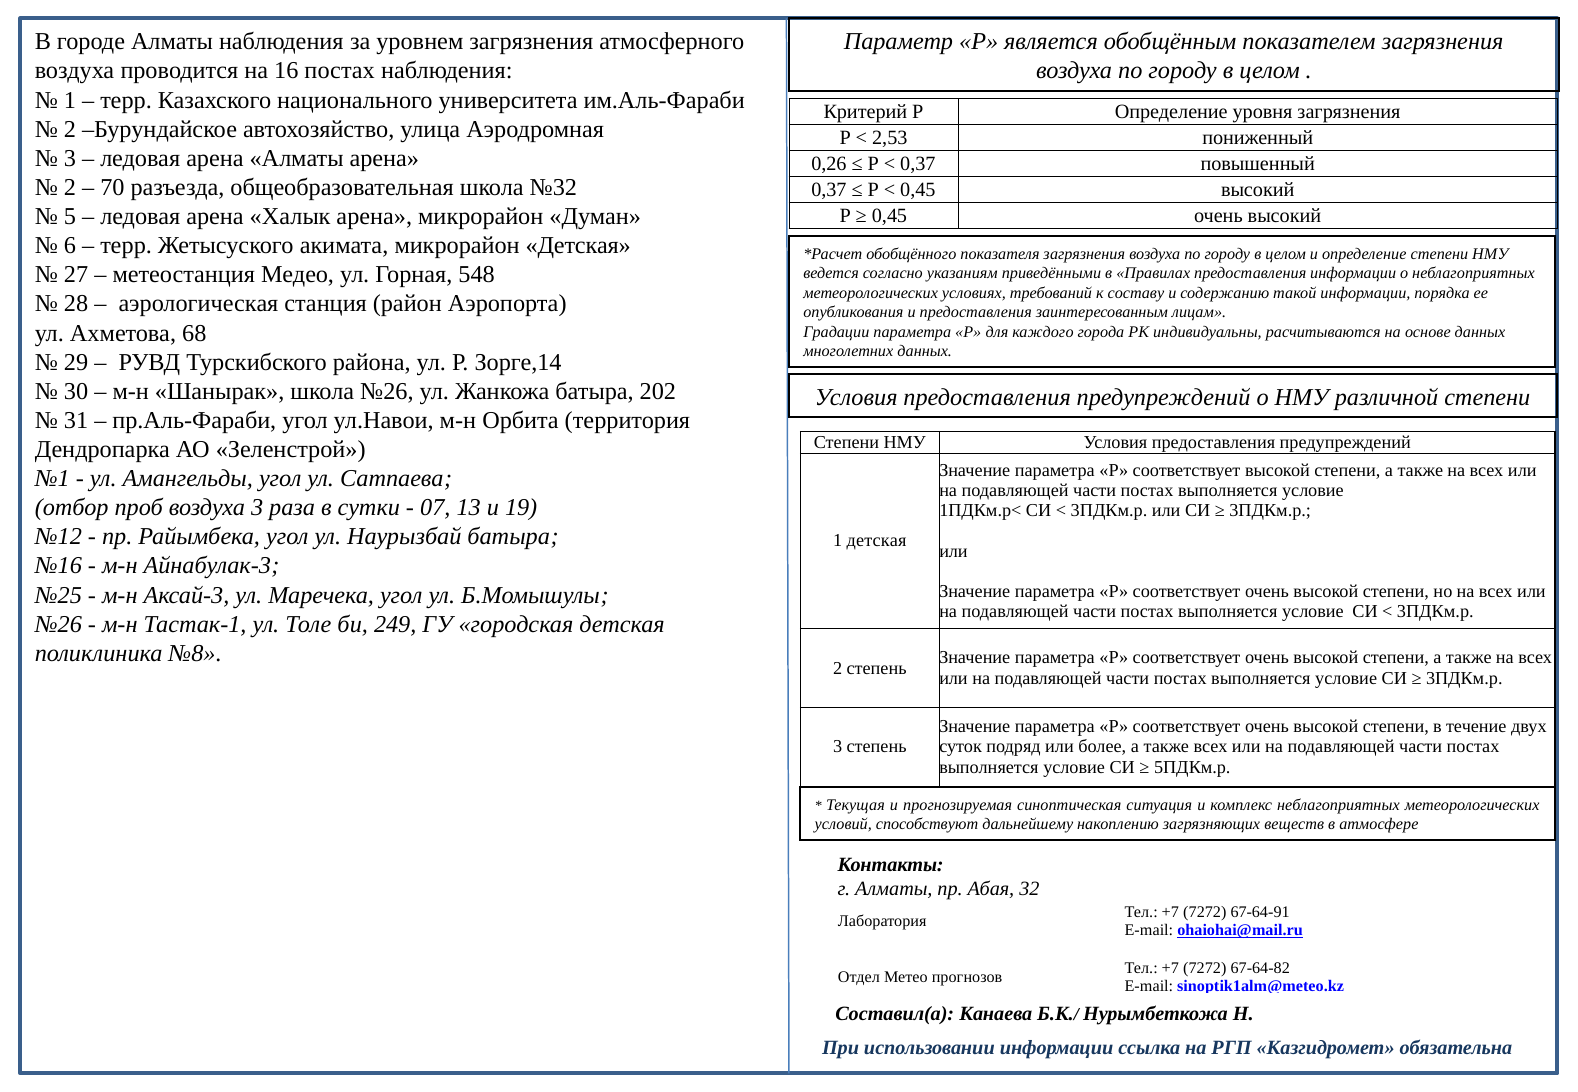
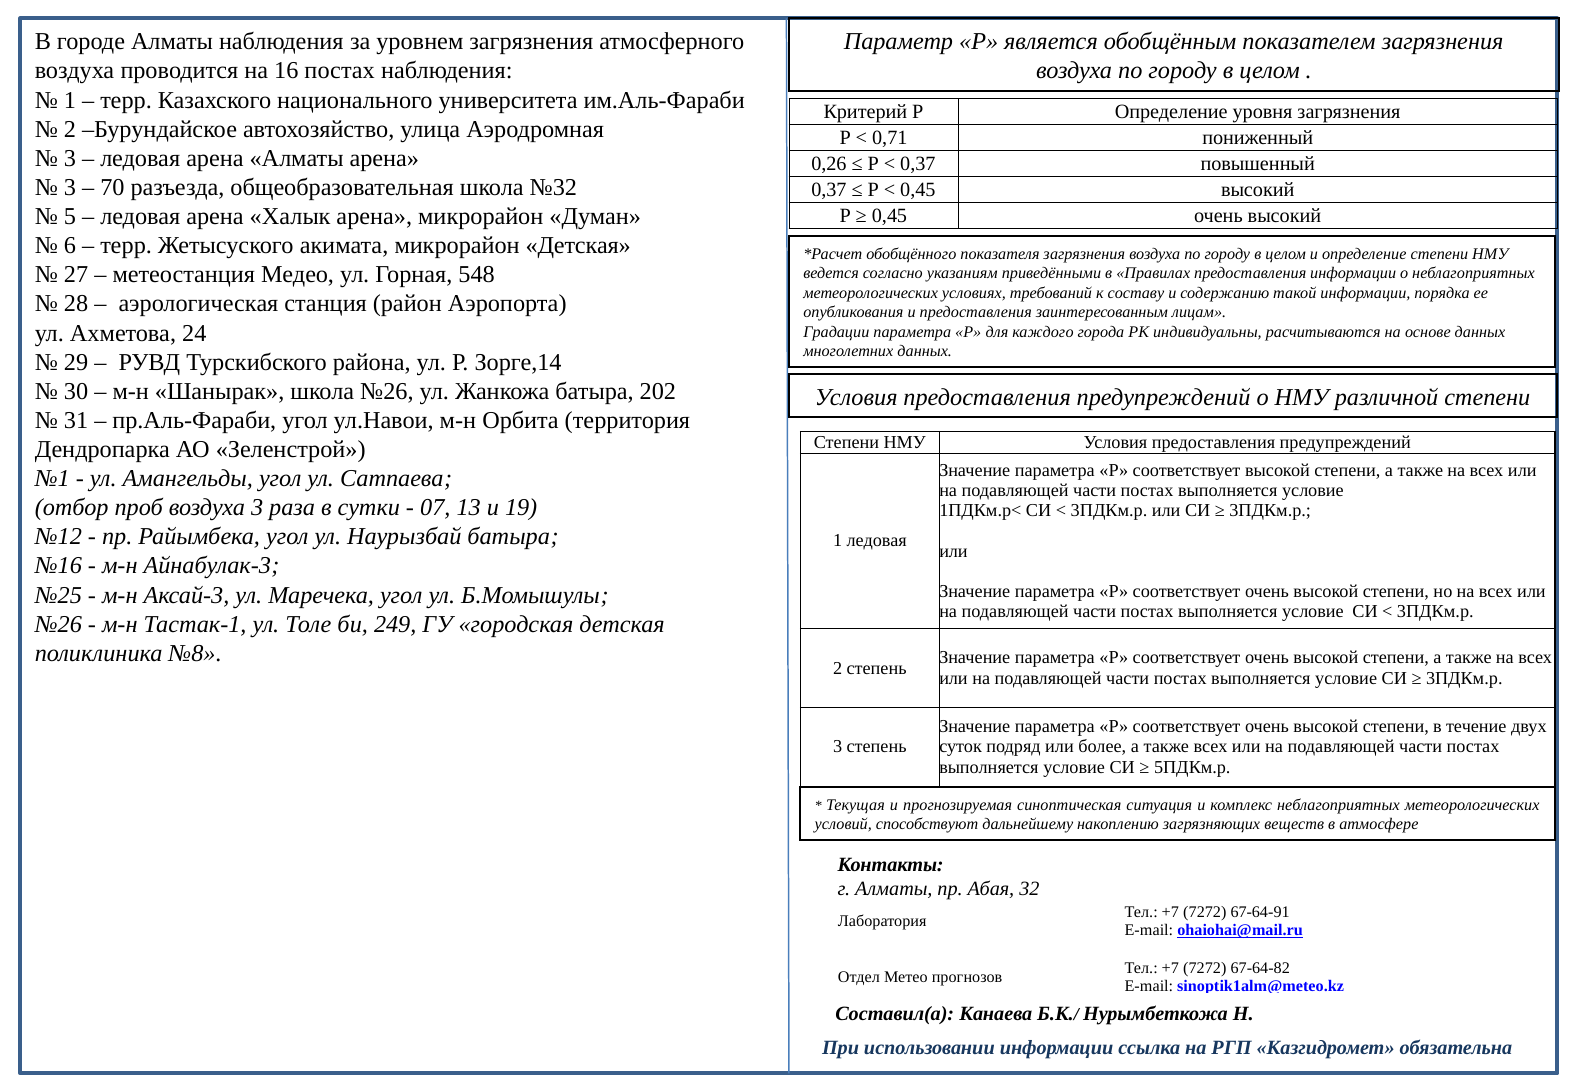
2,53: 2,53 -> 0,71
2 at (70, 187): 2 -> 3
68: 68 -> 24
1 детская: детская -> ледовая
